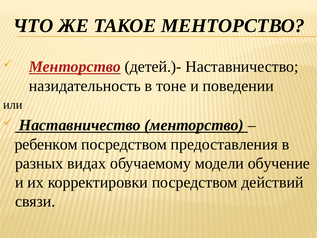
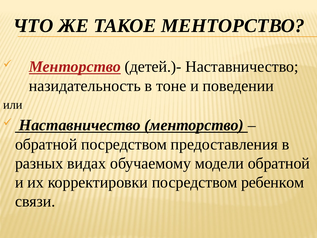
ребенком at (46, 144): ребенком -> обратной
модели обучение: обучение -> обратной
действий: действий -> ребенком
